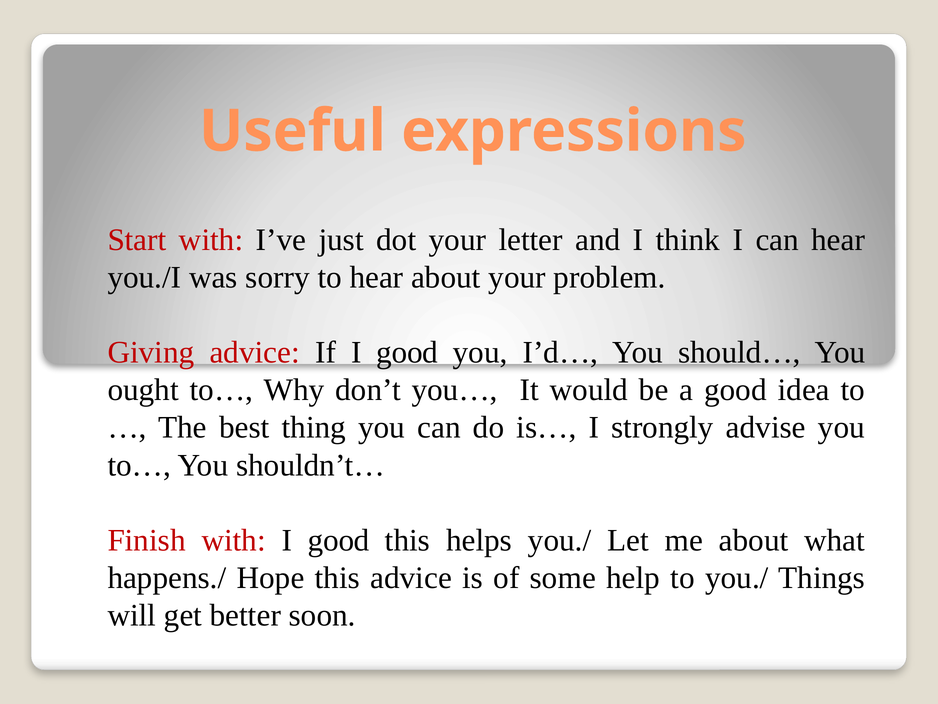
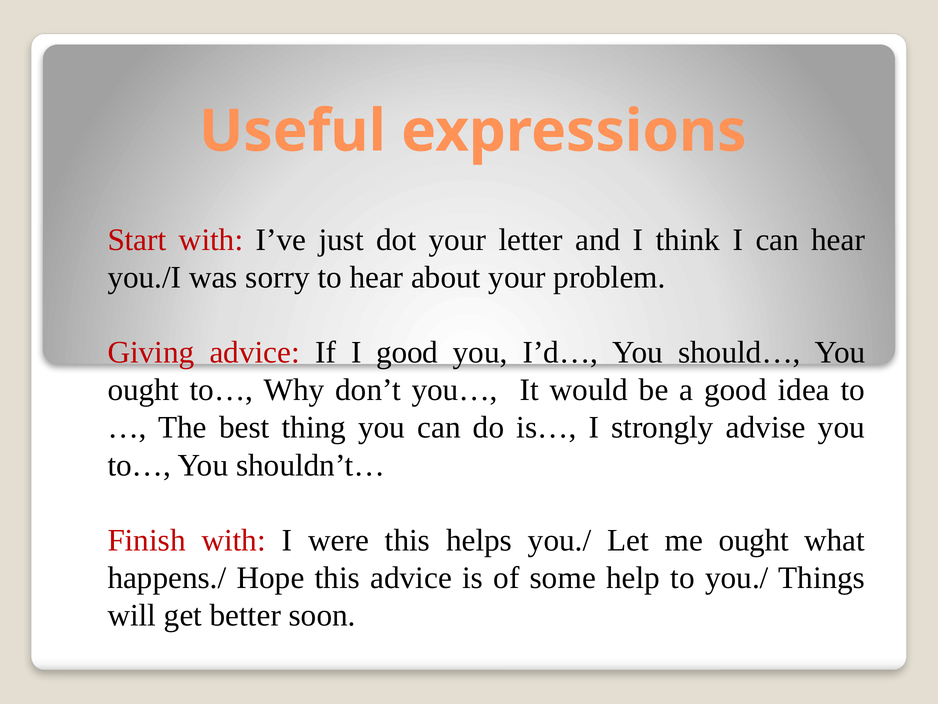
with I good: good -> were
me about: about -> ought
